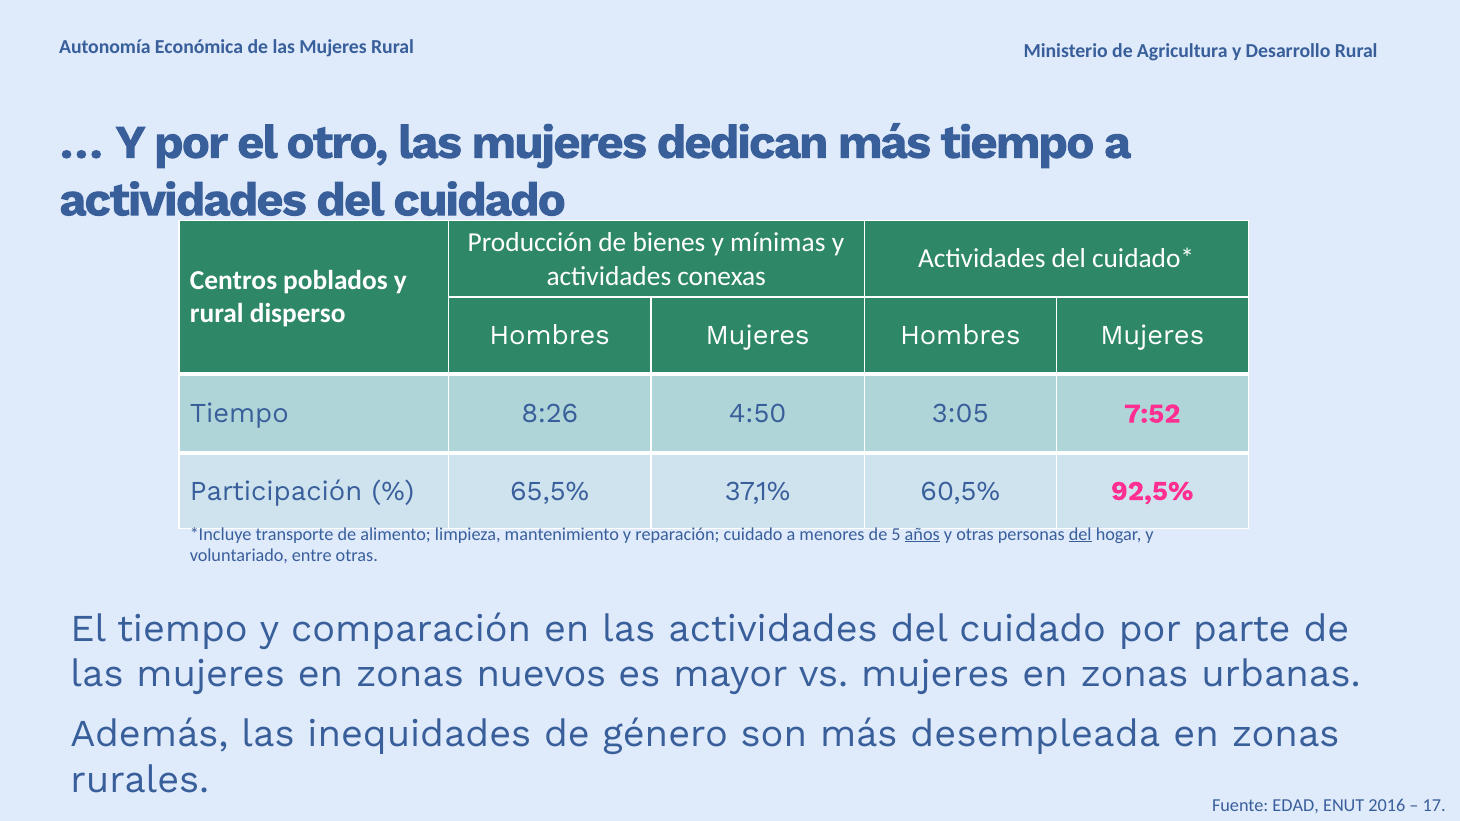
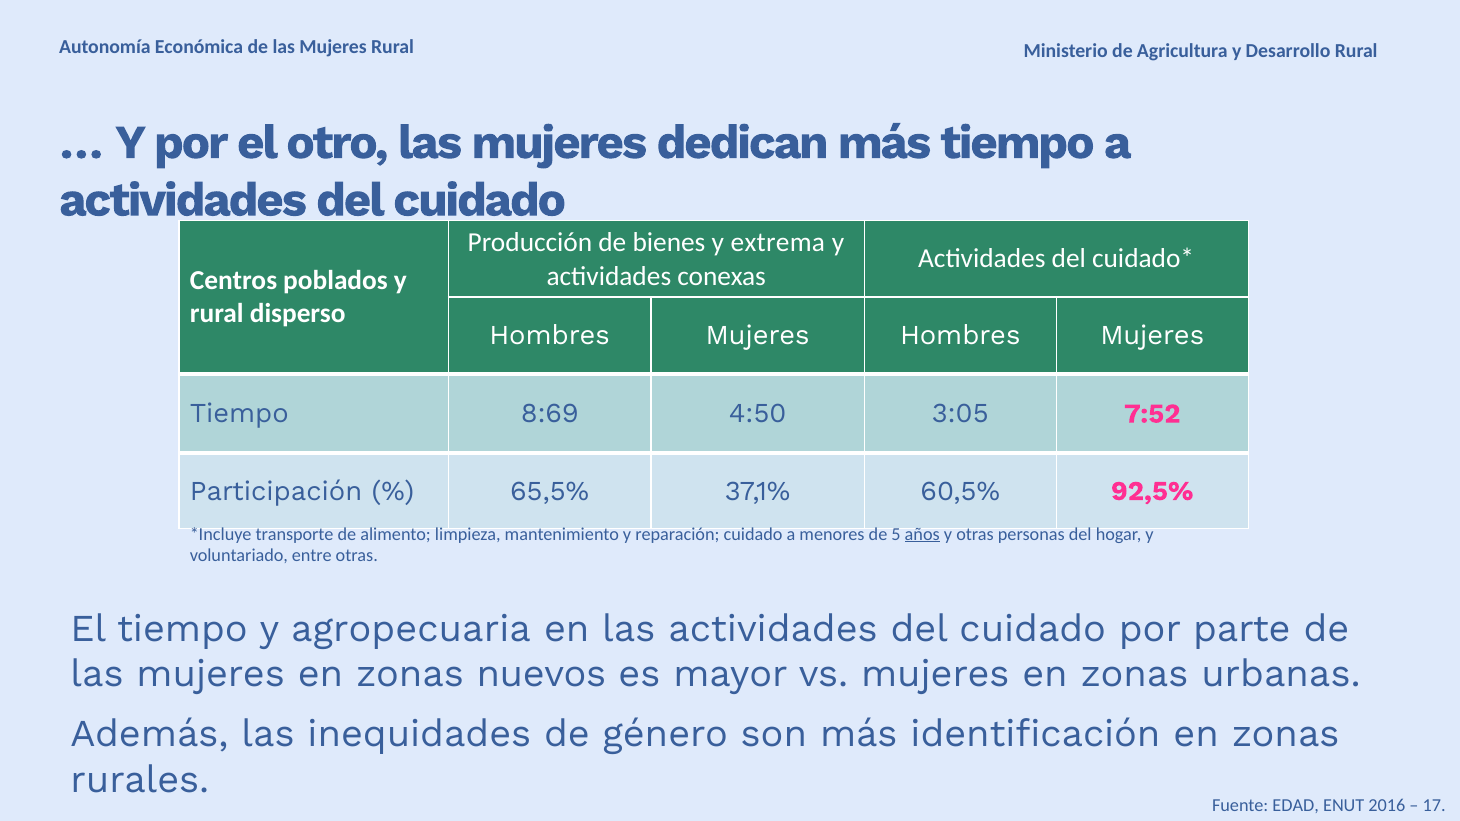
mínimas: mínimas -> extrema
8:26: 8:26 -> 8:69
del at (1080, 534) underline: present -> none
comparación: comparación -> agropecuaria
desempleada: desempleada -> identificación
